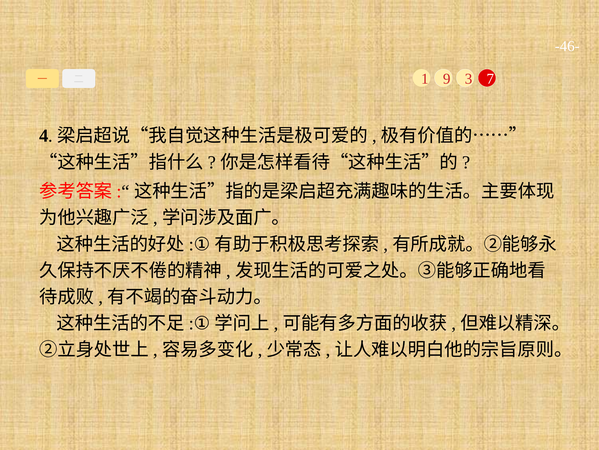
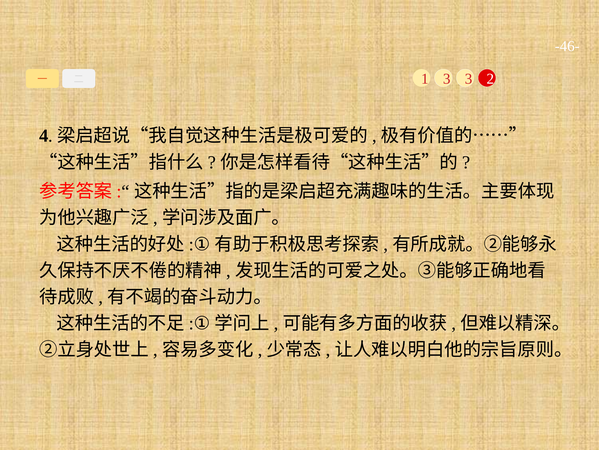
1 9: 9 -> 3
7: 7 -> 2
